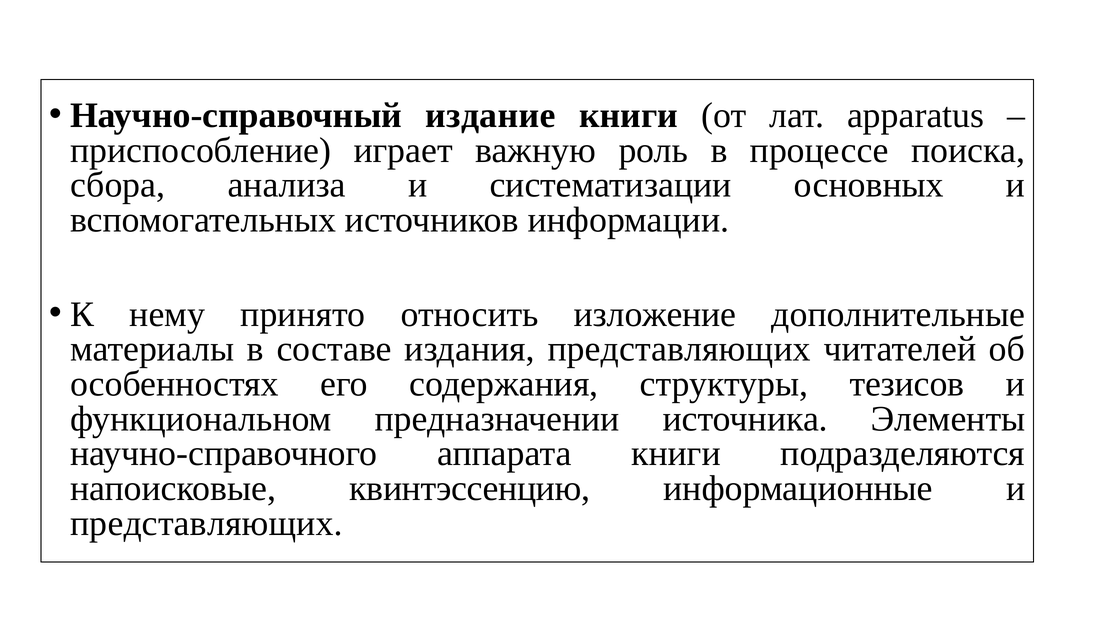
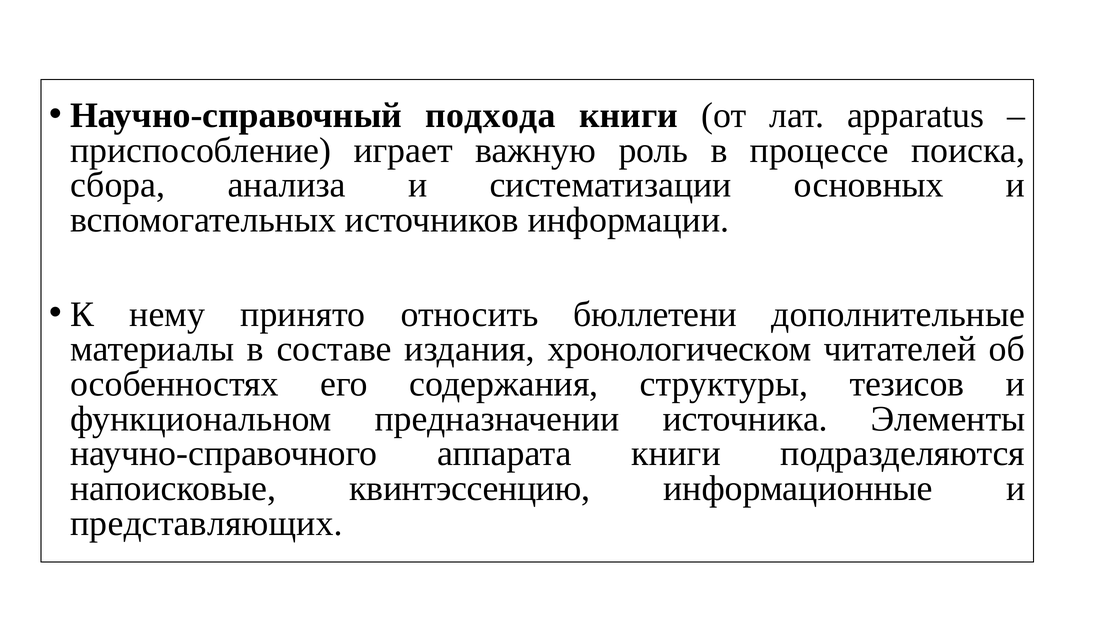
издание: издание -> подхода
изложение: изложение -> бюллетени
издания представляющих: представляющих -> хронологическом
